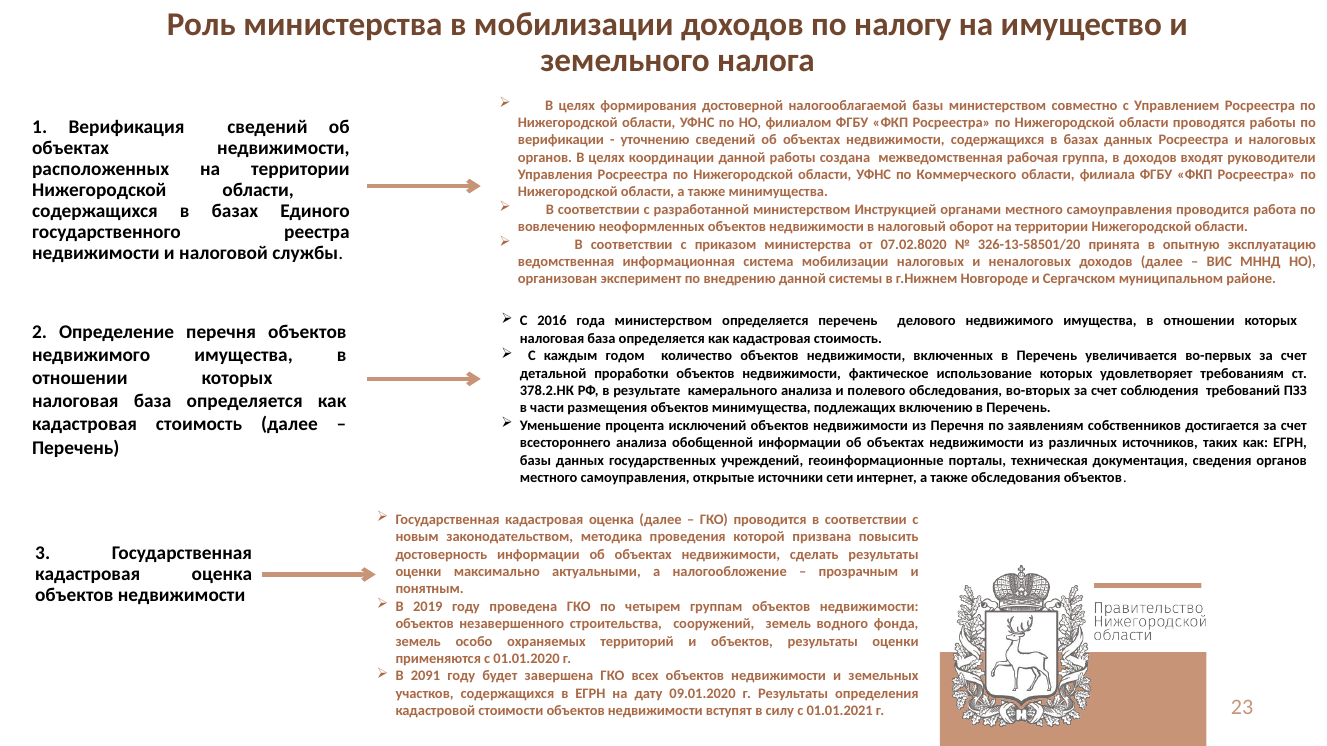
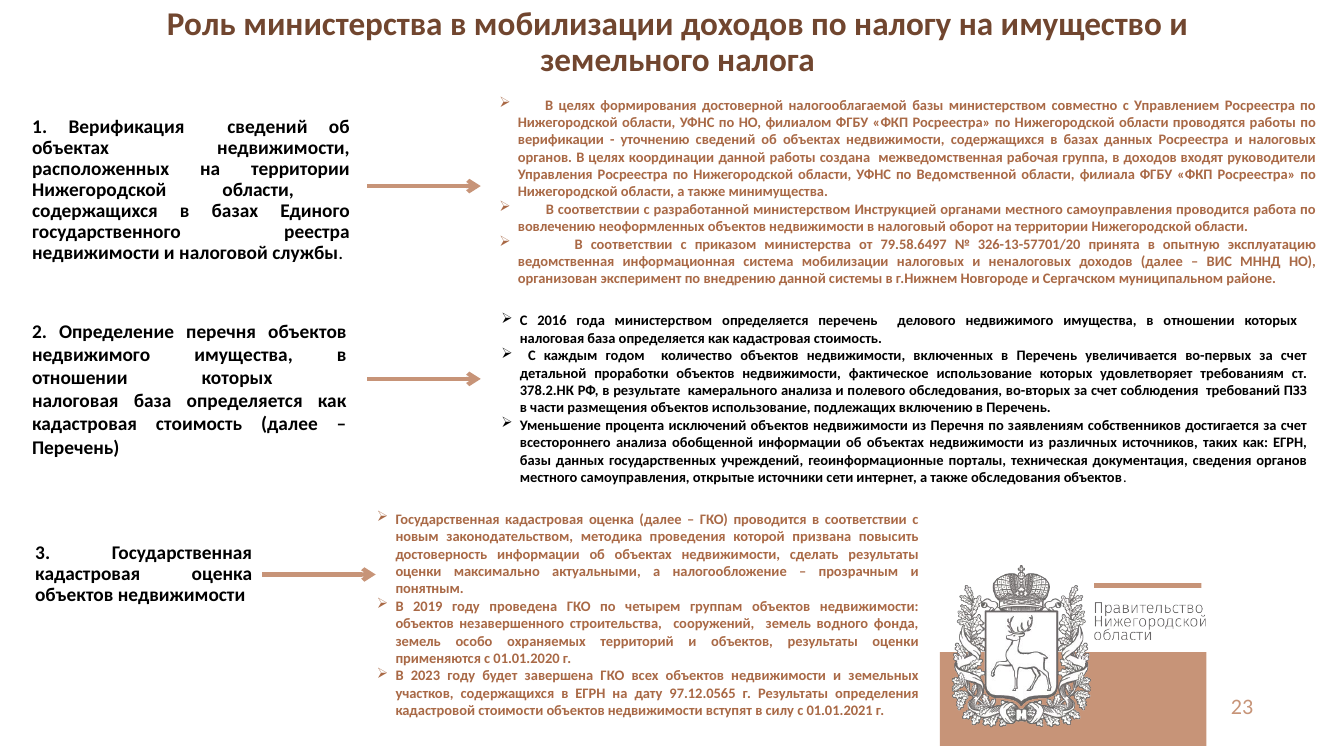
Коммерческого: Коммерческого -> Ведомственной
07.02.8020: 07.02.8020 -> 79.58.6497
326-13-58501/20: 326-13-58501/20 -> 326-13-57701/20
объектов минимущества: минимущества -> использование
2091: 2091 -> 2023
09.01.2020: 09.01.2020 -> 97.12.0565
